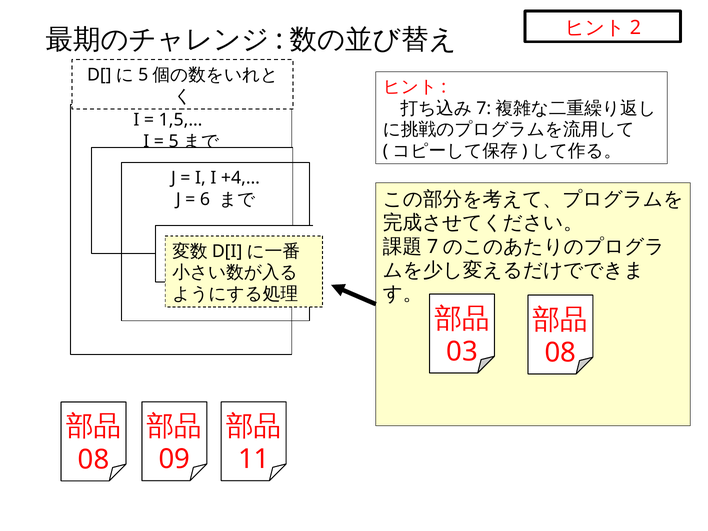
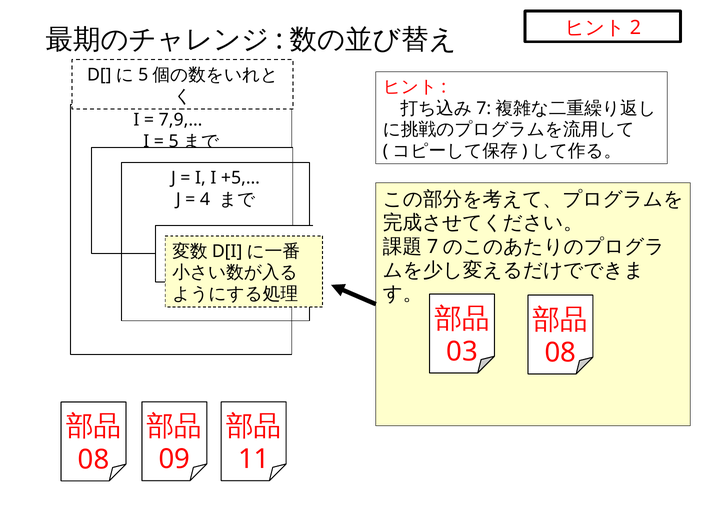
1,5,…: 1,5,… -> 7,9,…
+4,…: +4,… -> +5,…
6: 6 -> 4
